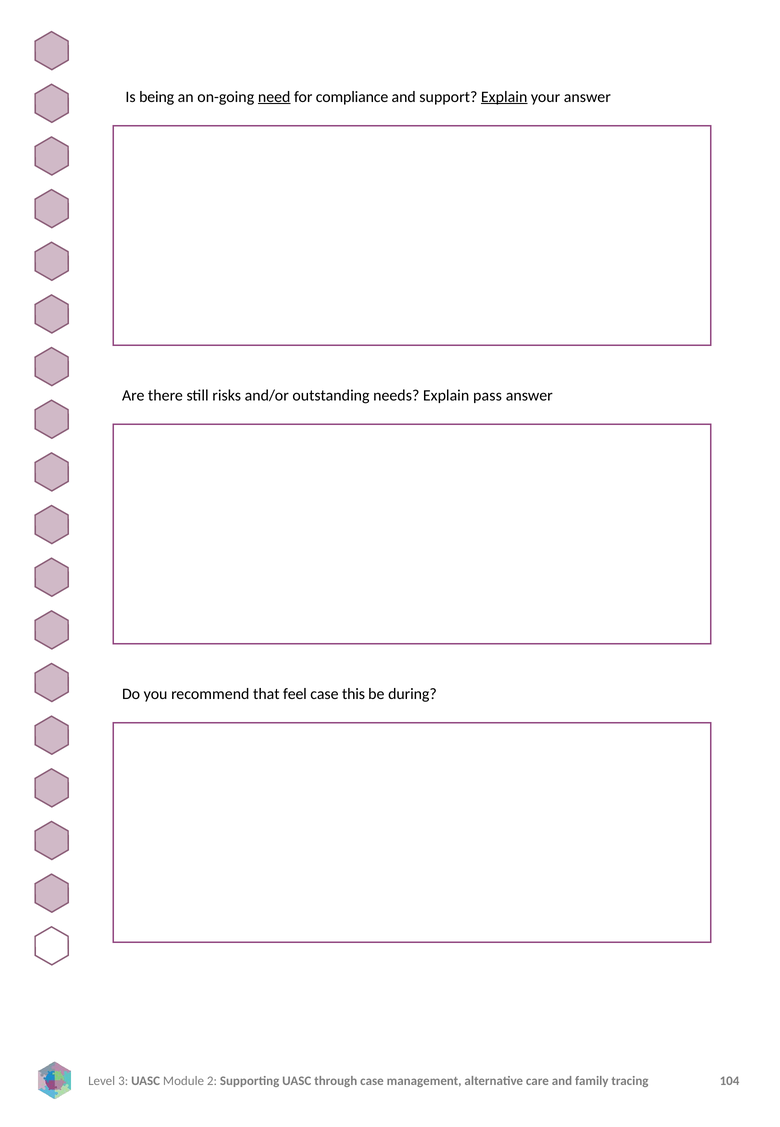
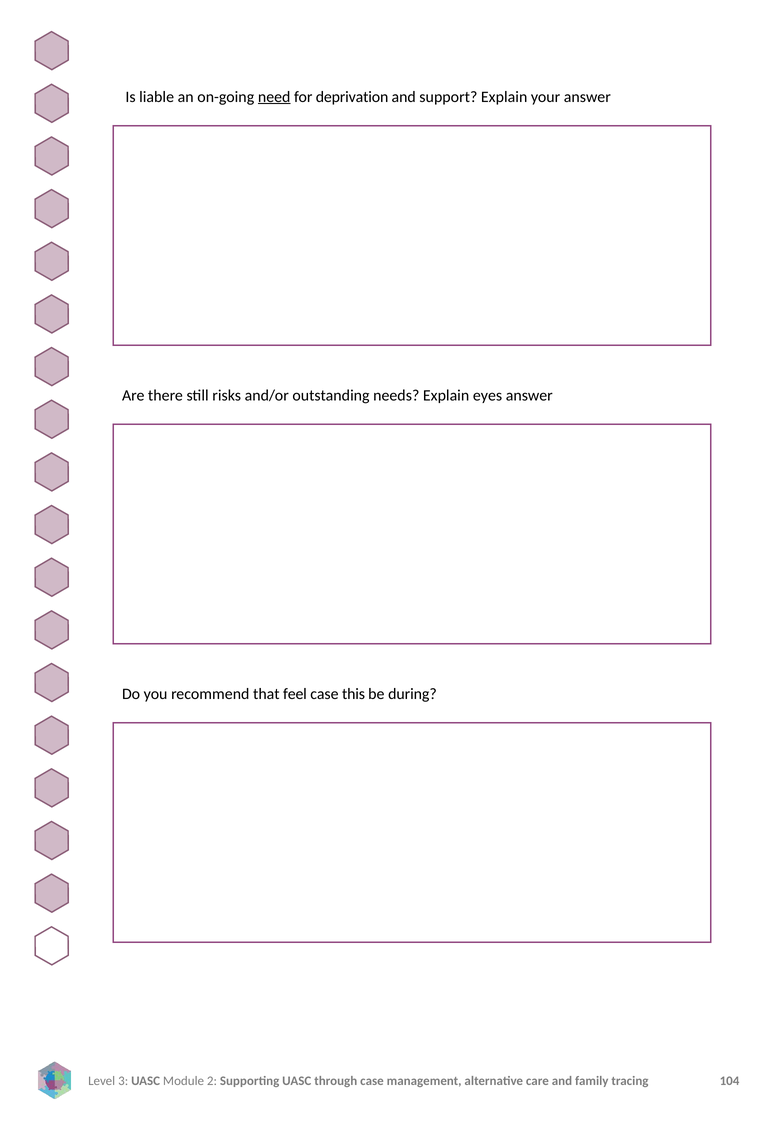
being: being -> liable
compliance: compliance -> deprivation
Explain at (504, 97) underline: present -> none
pass: pass -> eyes
